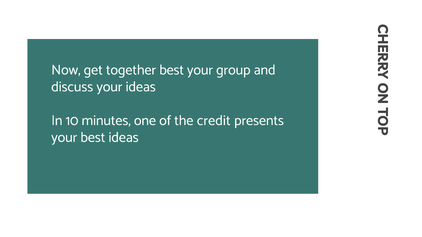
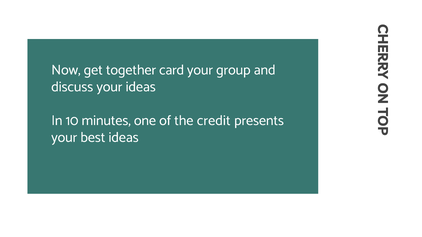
together best: best -> card
